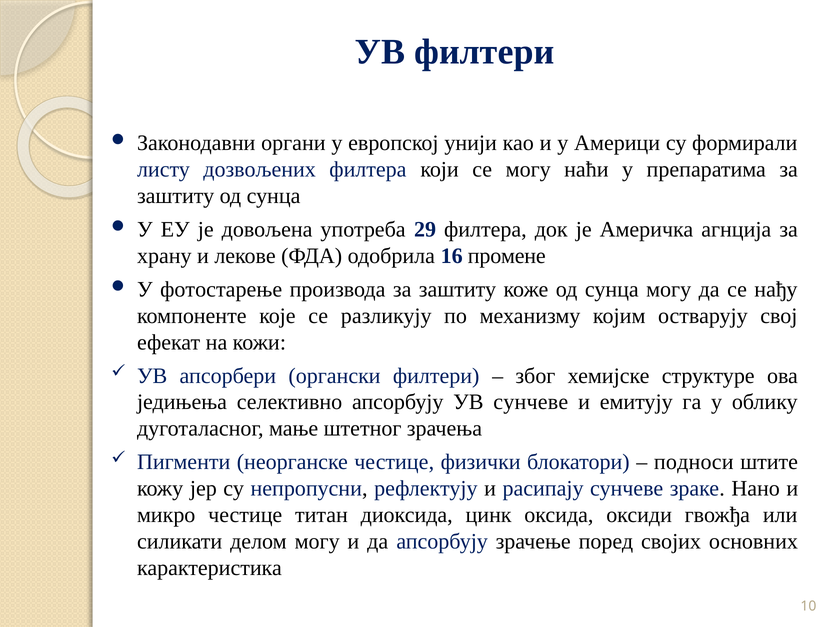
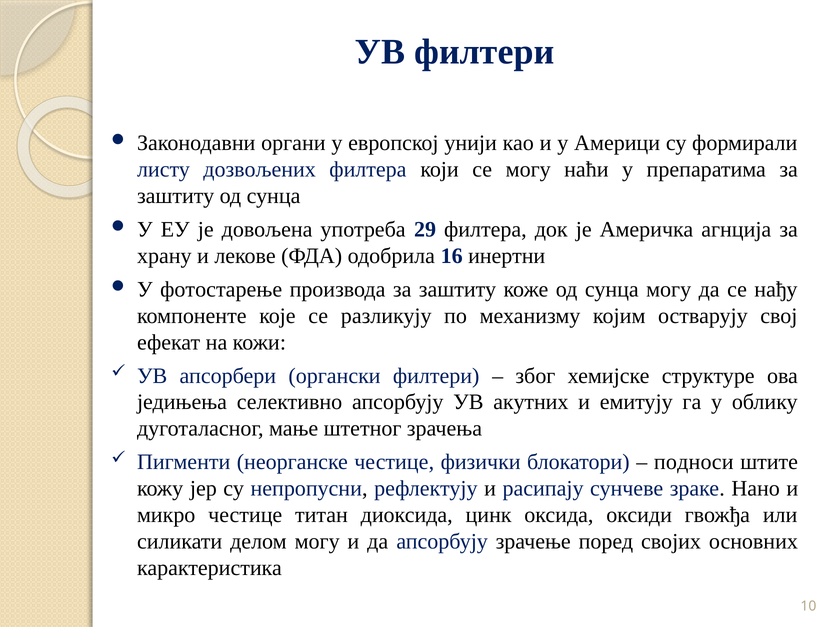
промене: промене -> инертни
УВ сунчеве: сунчеве -> акутних
